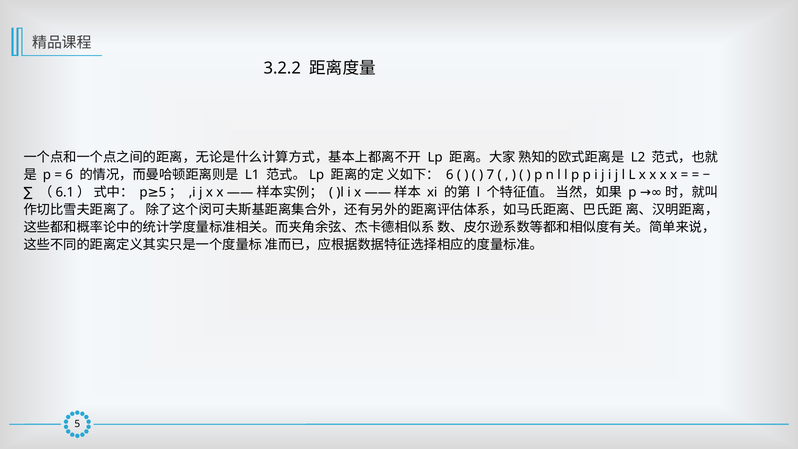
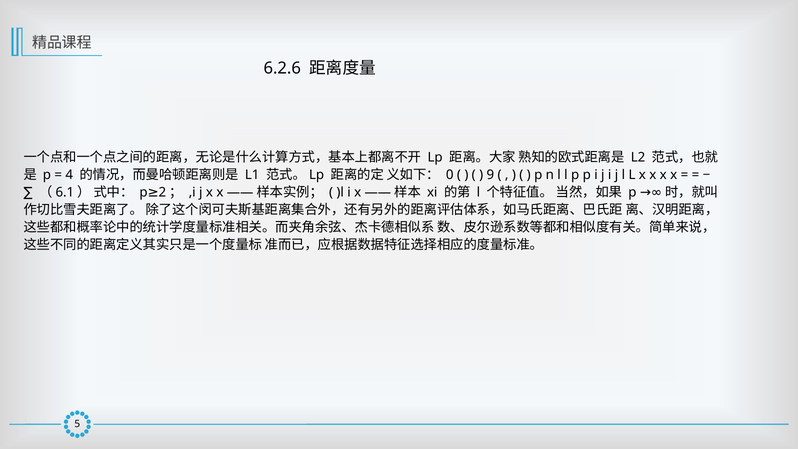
3.2.2: 3.2.2 -> 6.2.6
6 at (69, 175): 6 -> 4
6 at (450, 175): 6 -> 0
7: 7 -> 9
p 5: 5 -> 2
